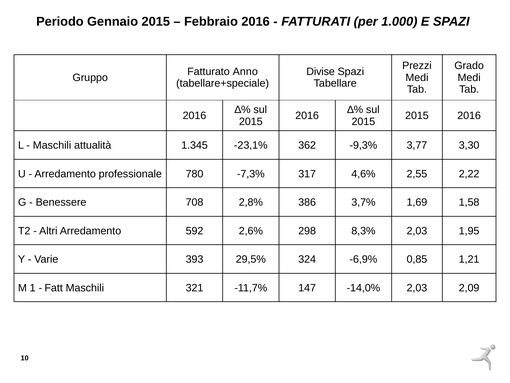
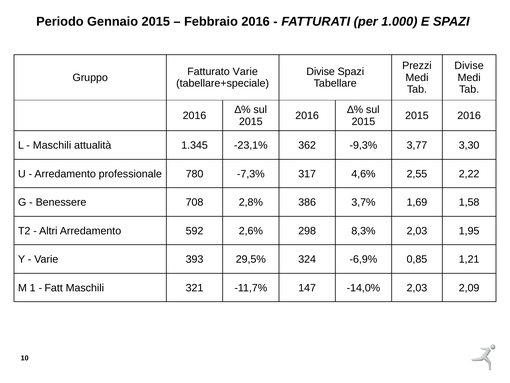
Grado at (469, 66): Grado -> Divise
Fatturato Anno: Anno -> Varie
